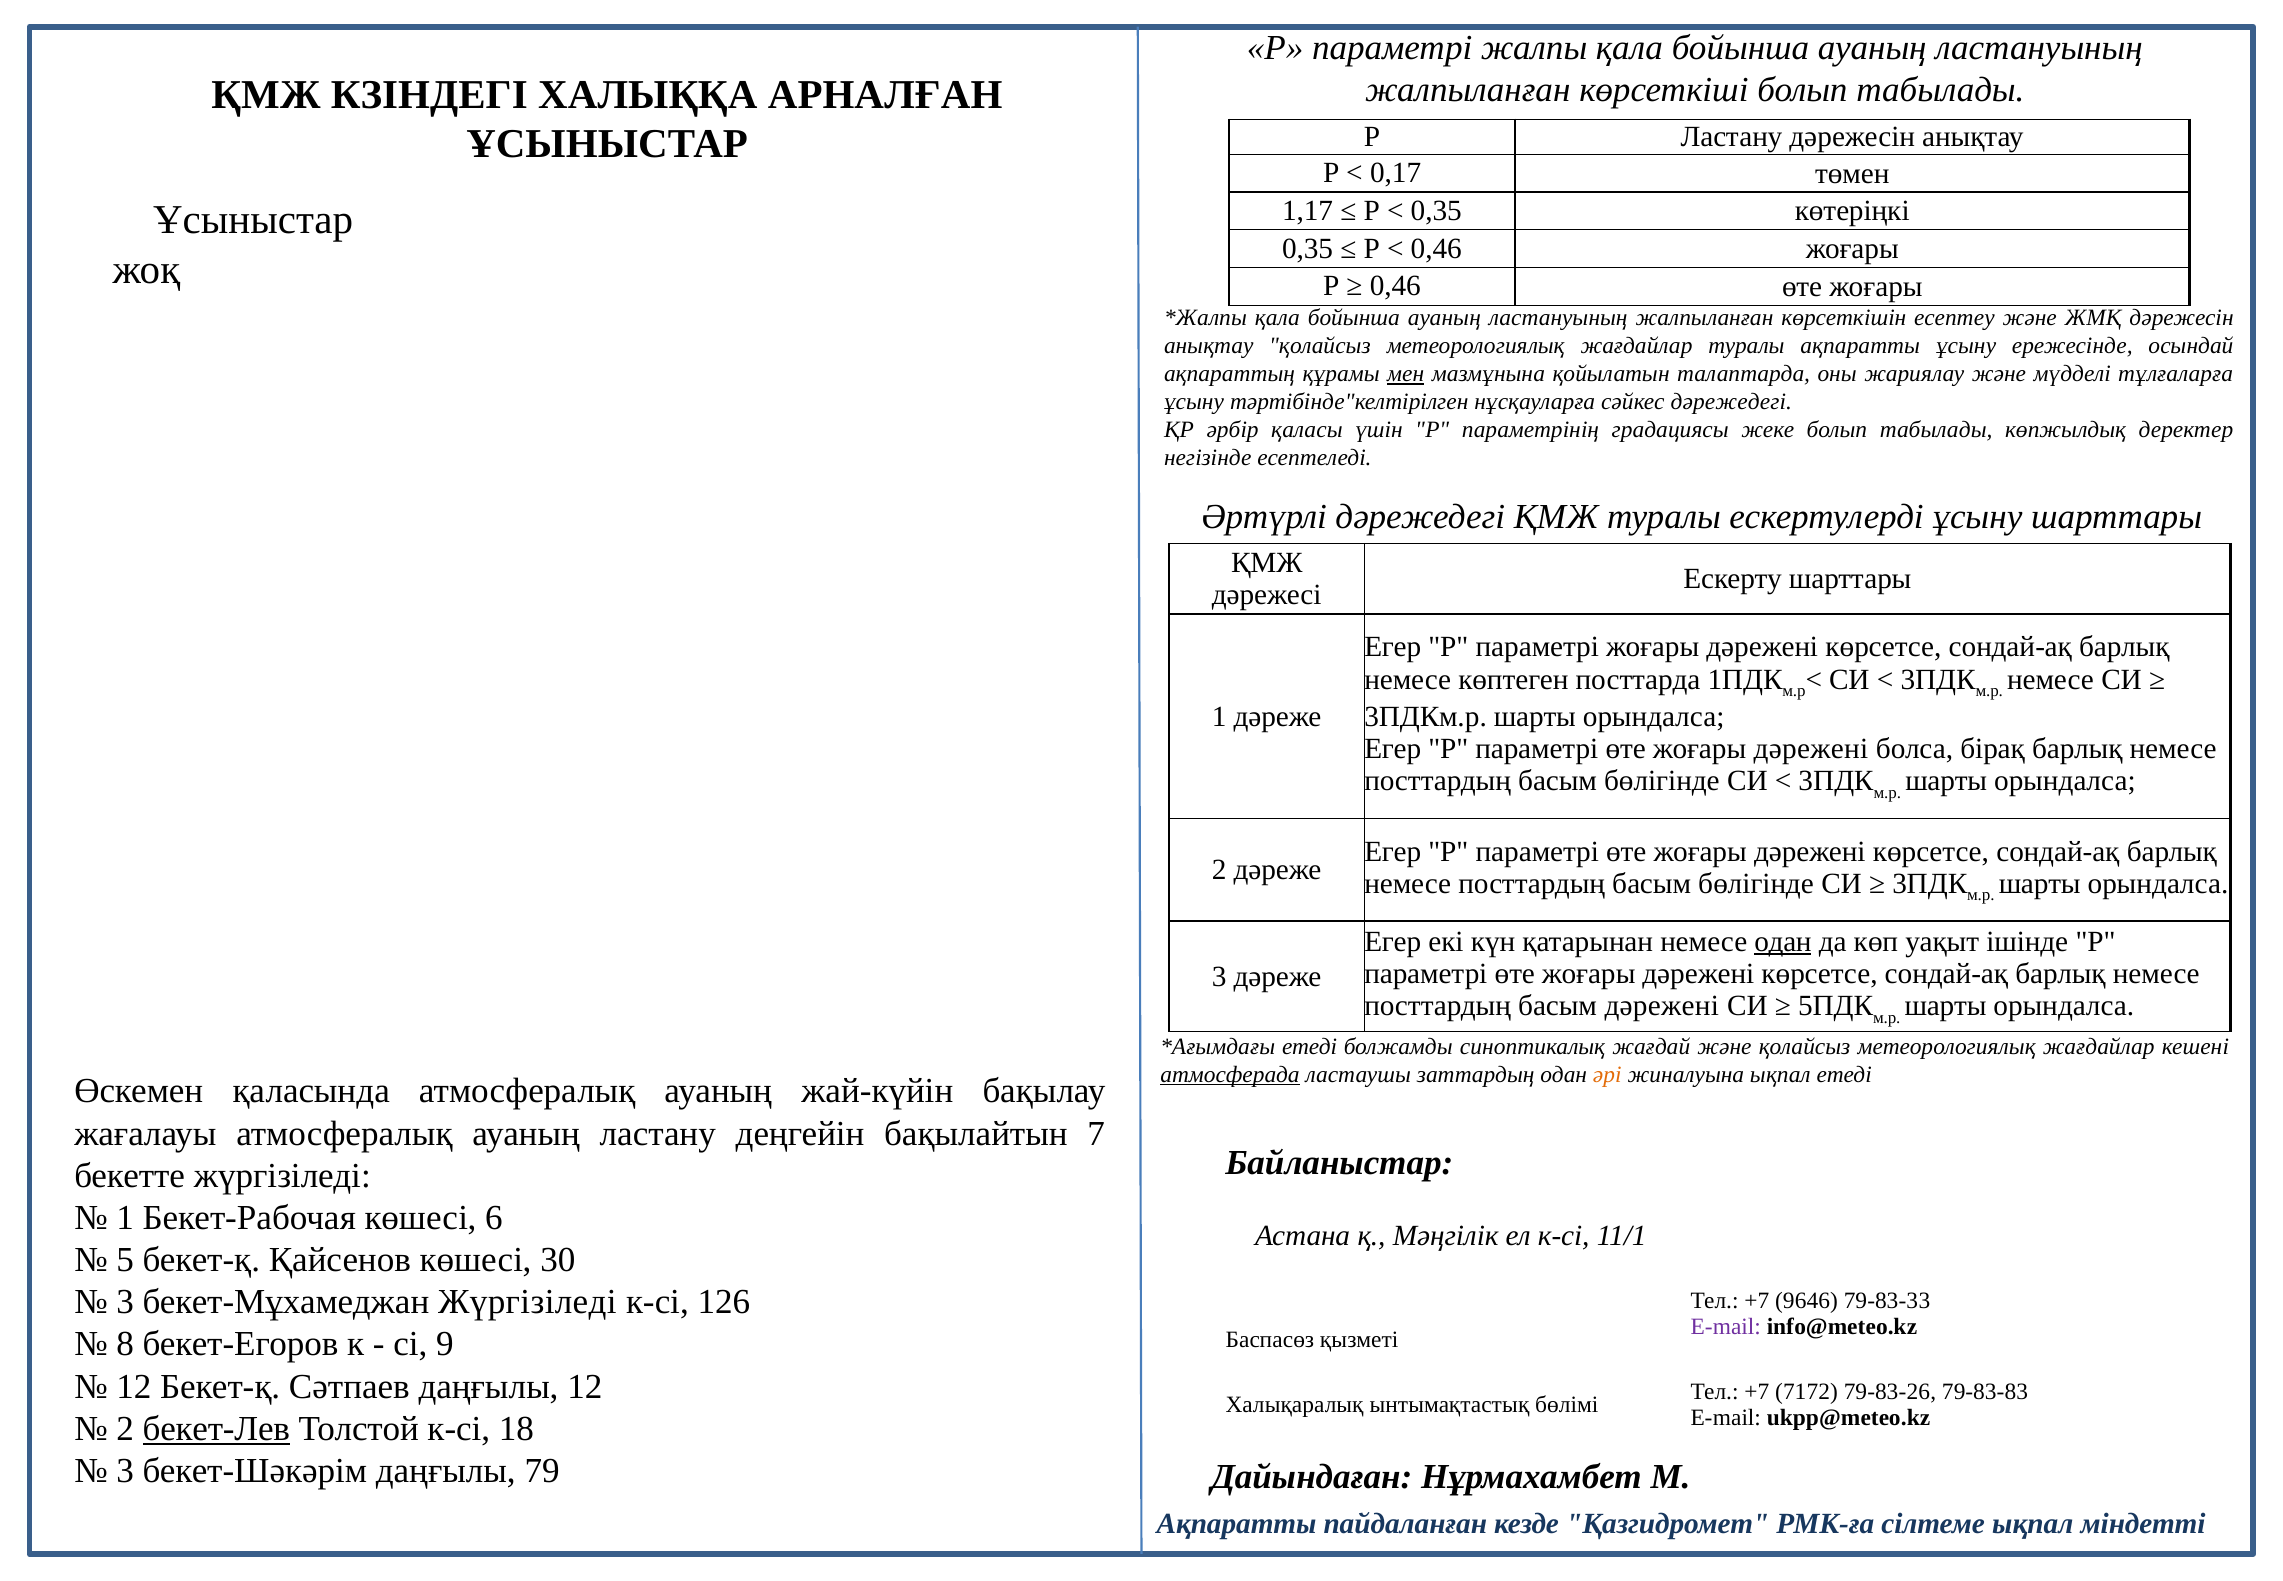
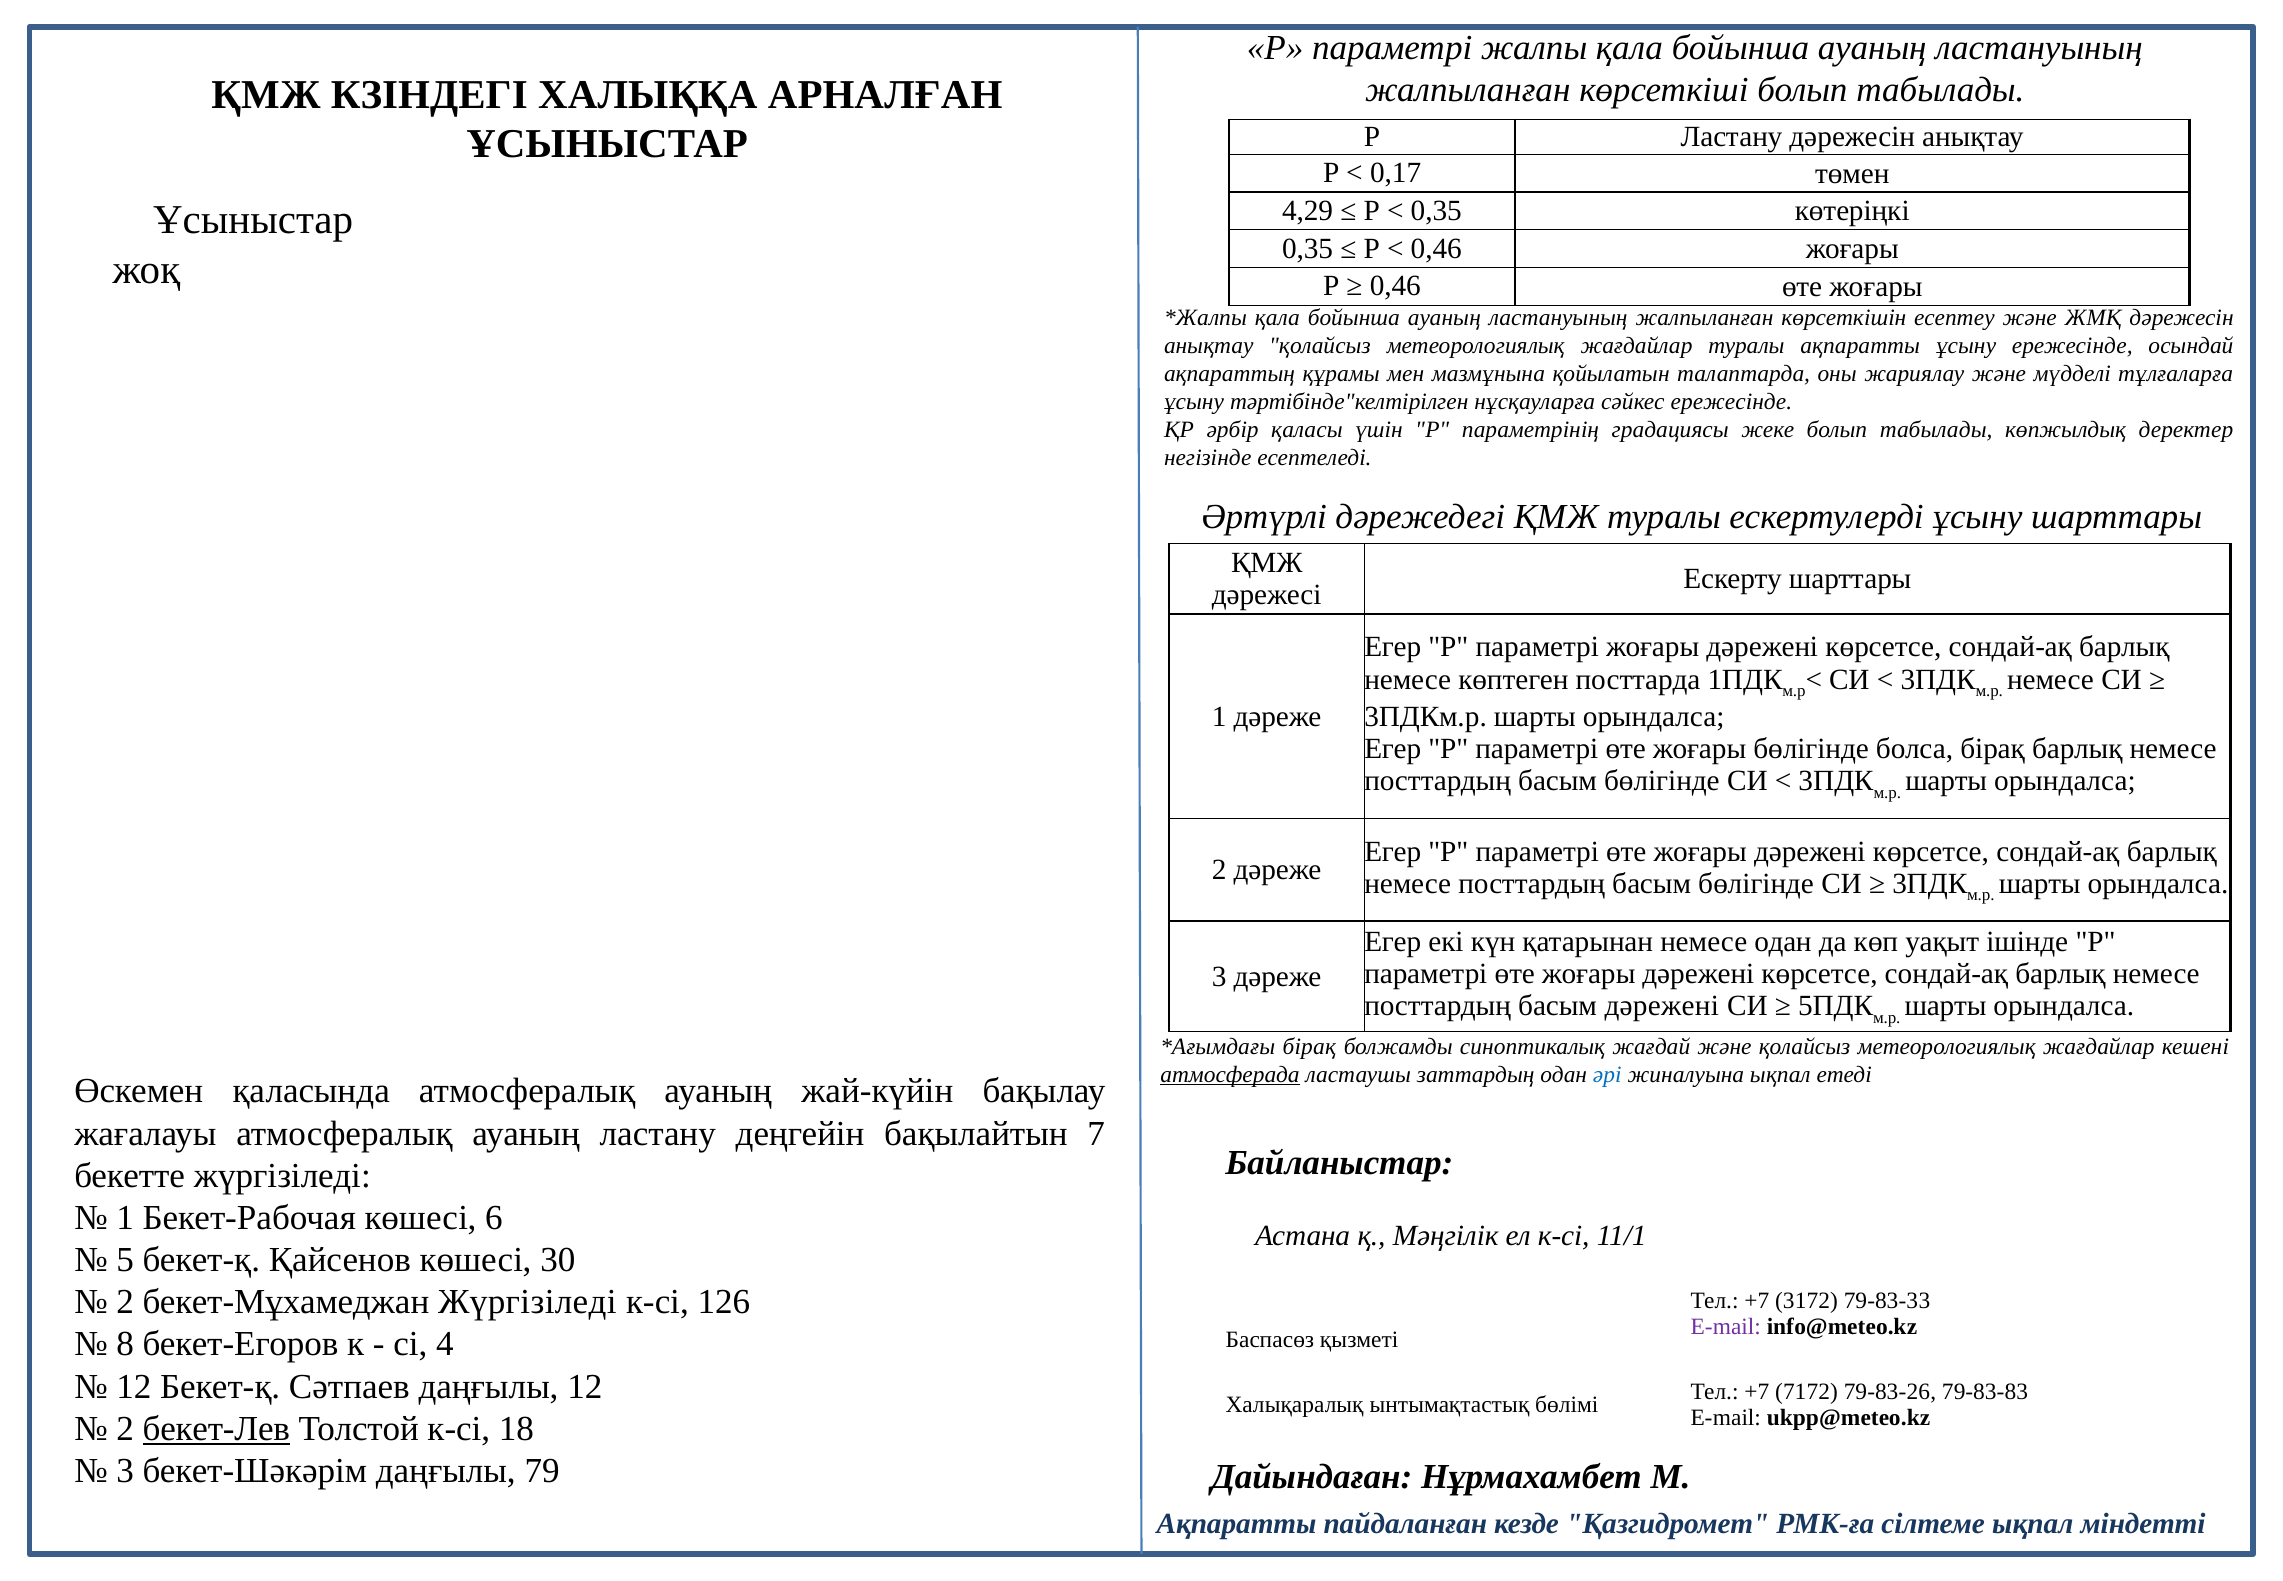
1,17: 1,17 -> 4,29
мен underline: present -> none
сәйкес дәрежедегі: дәрежедегі -> ережесінде
дәрежені at (1811, 748): дәрежені -> бөлігінде
одан at (1783, 941) underline: present -> none
етеді at (1310, 1046): етеді -> бірақ
әрі colour: orange -> blue
3 at (125, 1302): 3 -> 2
9646: 9646 -> 3172
9: 9 -> 4
